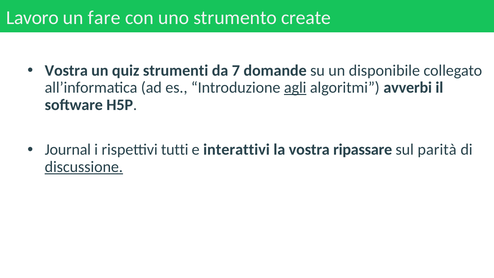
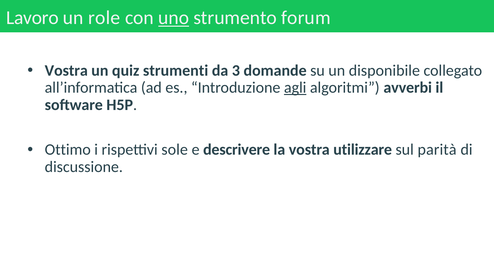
fare: fare -> role
uno underline: none -> present
create: create -> forum
7: 7 -> 3
Journal: Journal -> Ottimo
tutti: tutti -> sole
interattivi: interattivi -> descrivere
ripassare: ripassare -> utilizzare
discussione underline: present -> none
